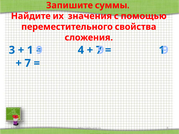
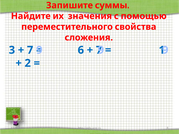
1 at (30, 50): 1 -> 7
4: 4 -> 6
7 at (28, 63): 7 -> 2
